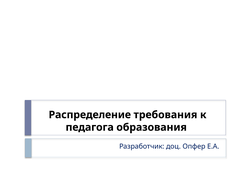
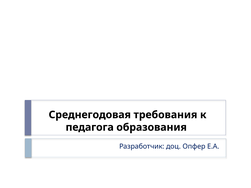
Распределение: Распределение -> Среднегодовая
